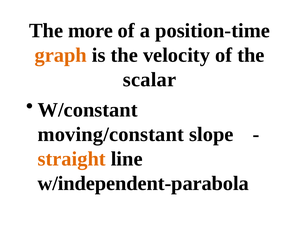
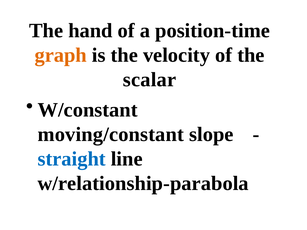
more: more -> hand
straight colour: orange -> blue
w/independent-parabola: w/independent-parabola -> w/relationship-parabola
